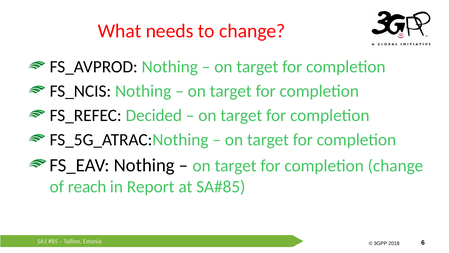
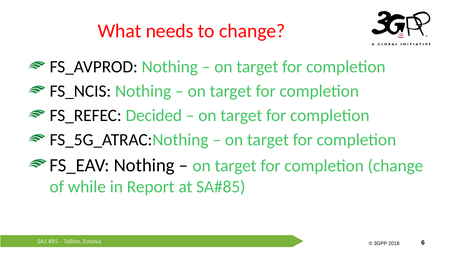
reach: reach -> while
